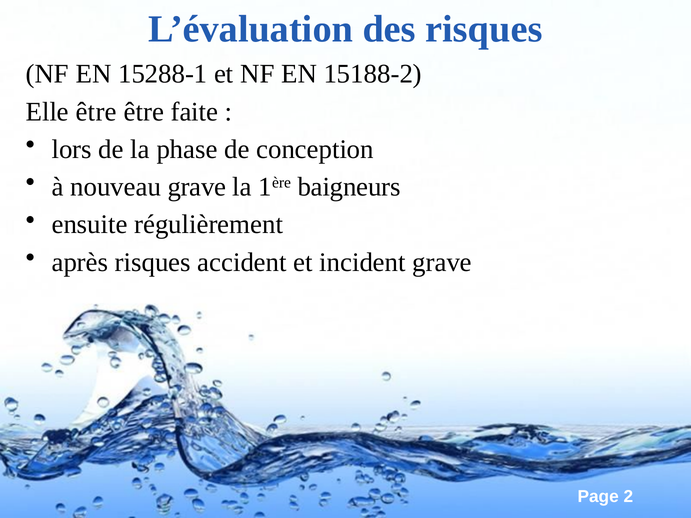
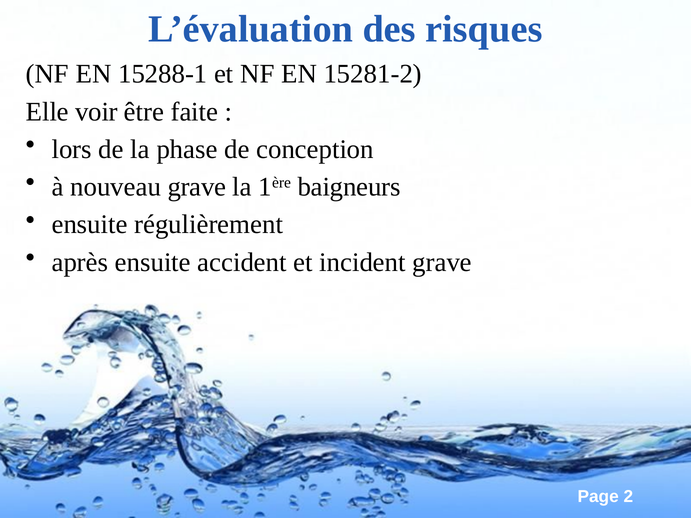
15188-2: 15188-2 -> 15281-2
Elle être: être -> voir
après risques: risques -> ensuite
